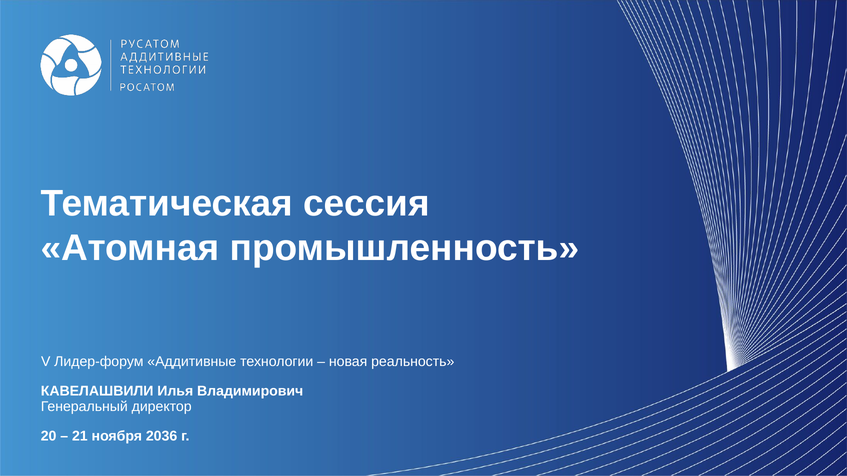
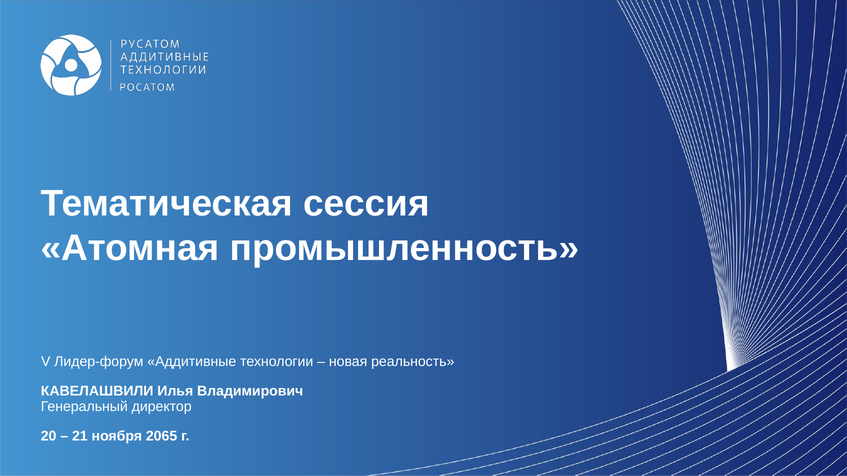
2036: 2036 -> 2065
